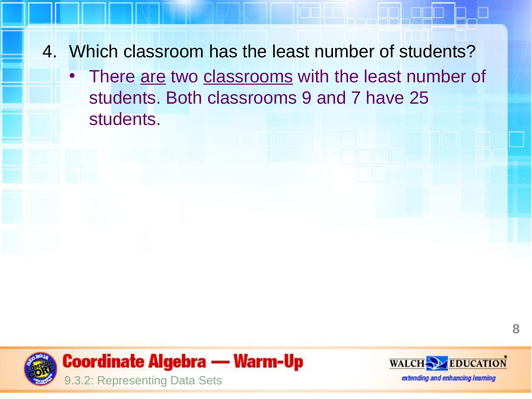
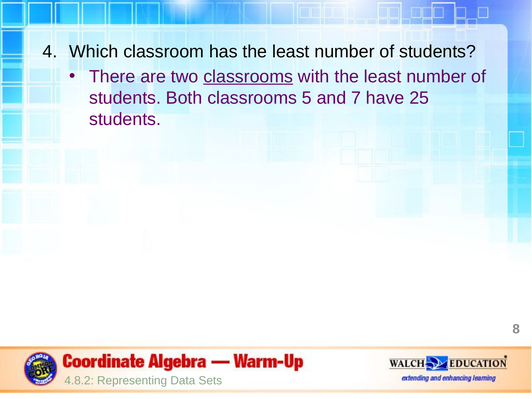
are underline: present -> none
9: 9 -> 5
9.3.2: 9.3.2 -> 4.8.2
